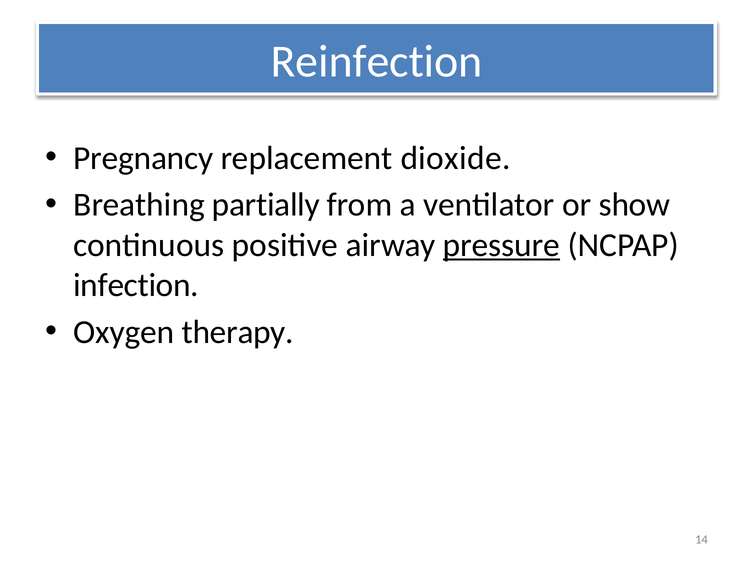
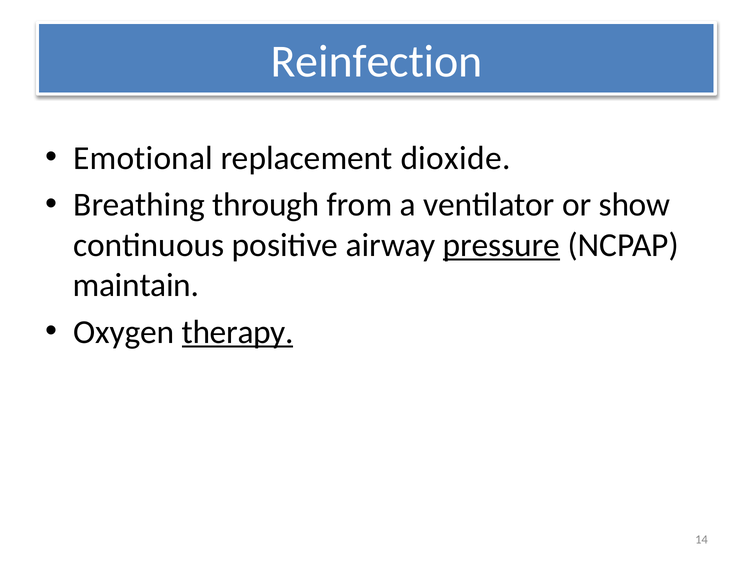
Pregnancy: Pregnancy -> Emotional
partially: partially -> through
infection: infection -> maintain
therapy underline: none -> present
